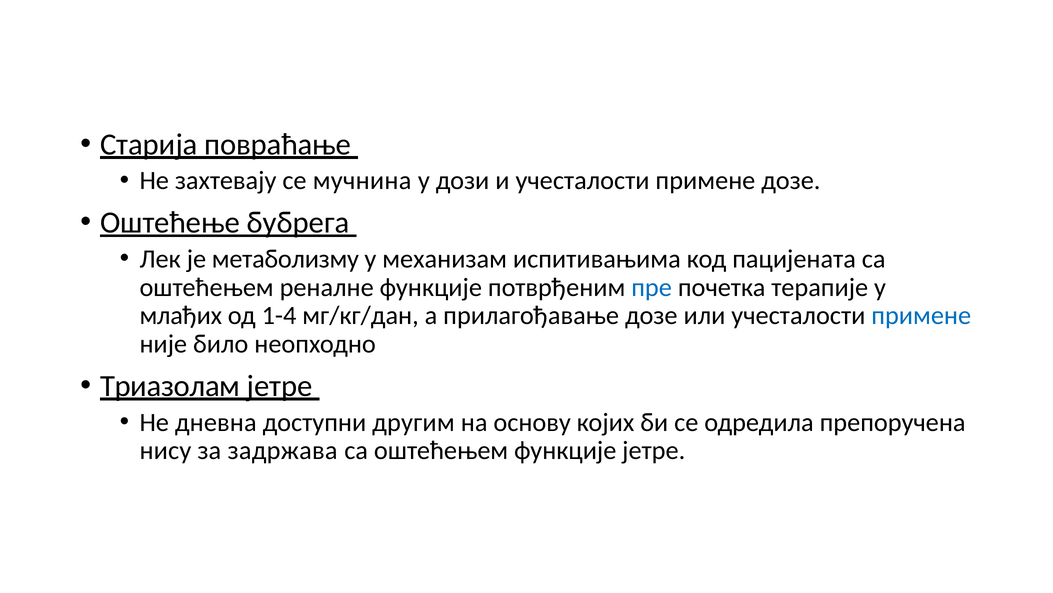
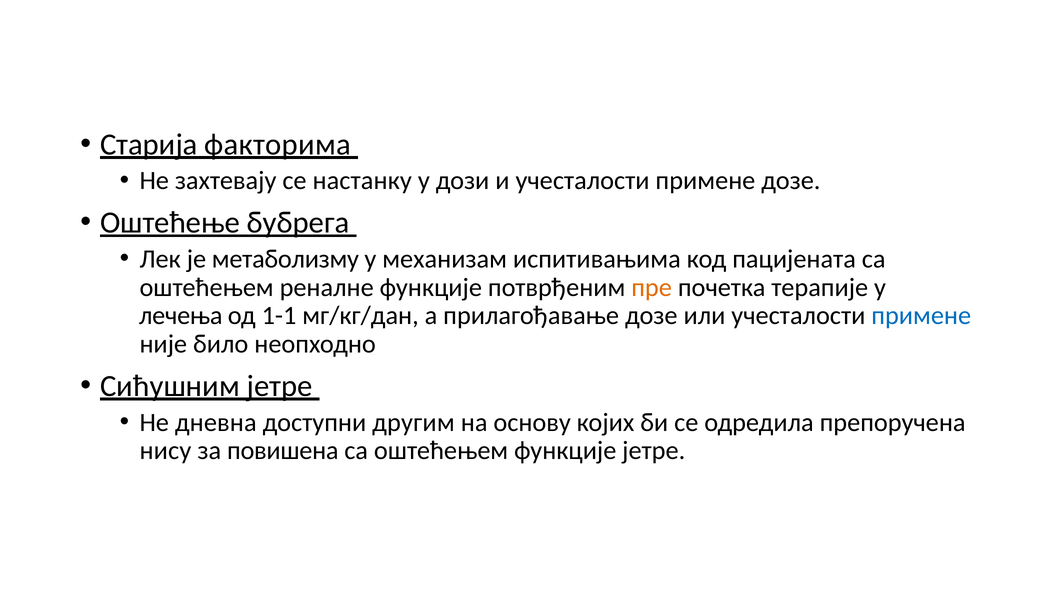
повраћање: повраћање -> факторима
мучнина: мучнина -> нaстaнку
пре colour: blue -> orange
млађих: млађих -> лечења
1-4: 1-4 -> 1-1
Триазолам: Триазолам -> Сићушним
задржава: задржава -> повишена
